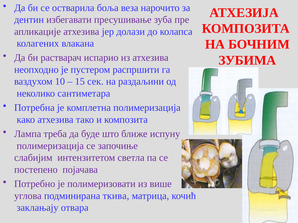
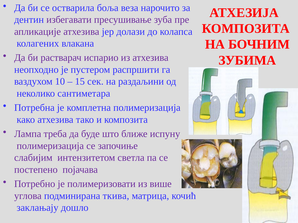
отвара: отвара -> дошло
